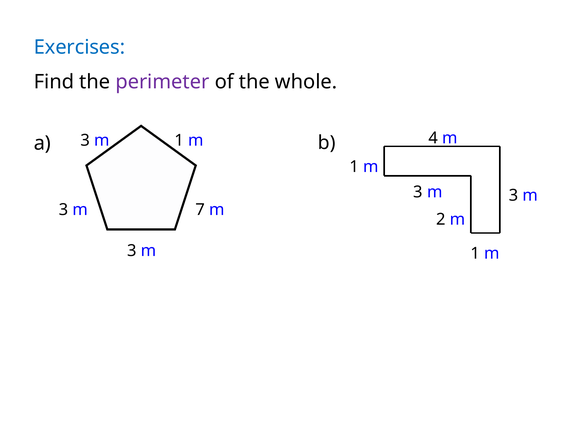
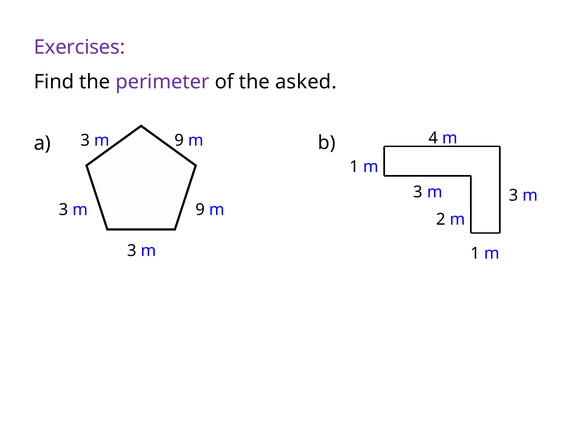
Exercises colour: blue -> purple
whole: whole -> asked
1 at (179, 140): 1 -> 9
7 at (200, 210): 7 -> 9
